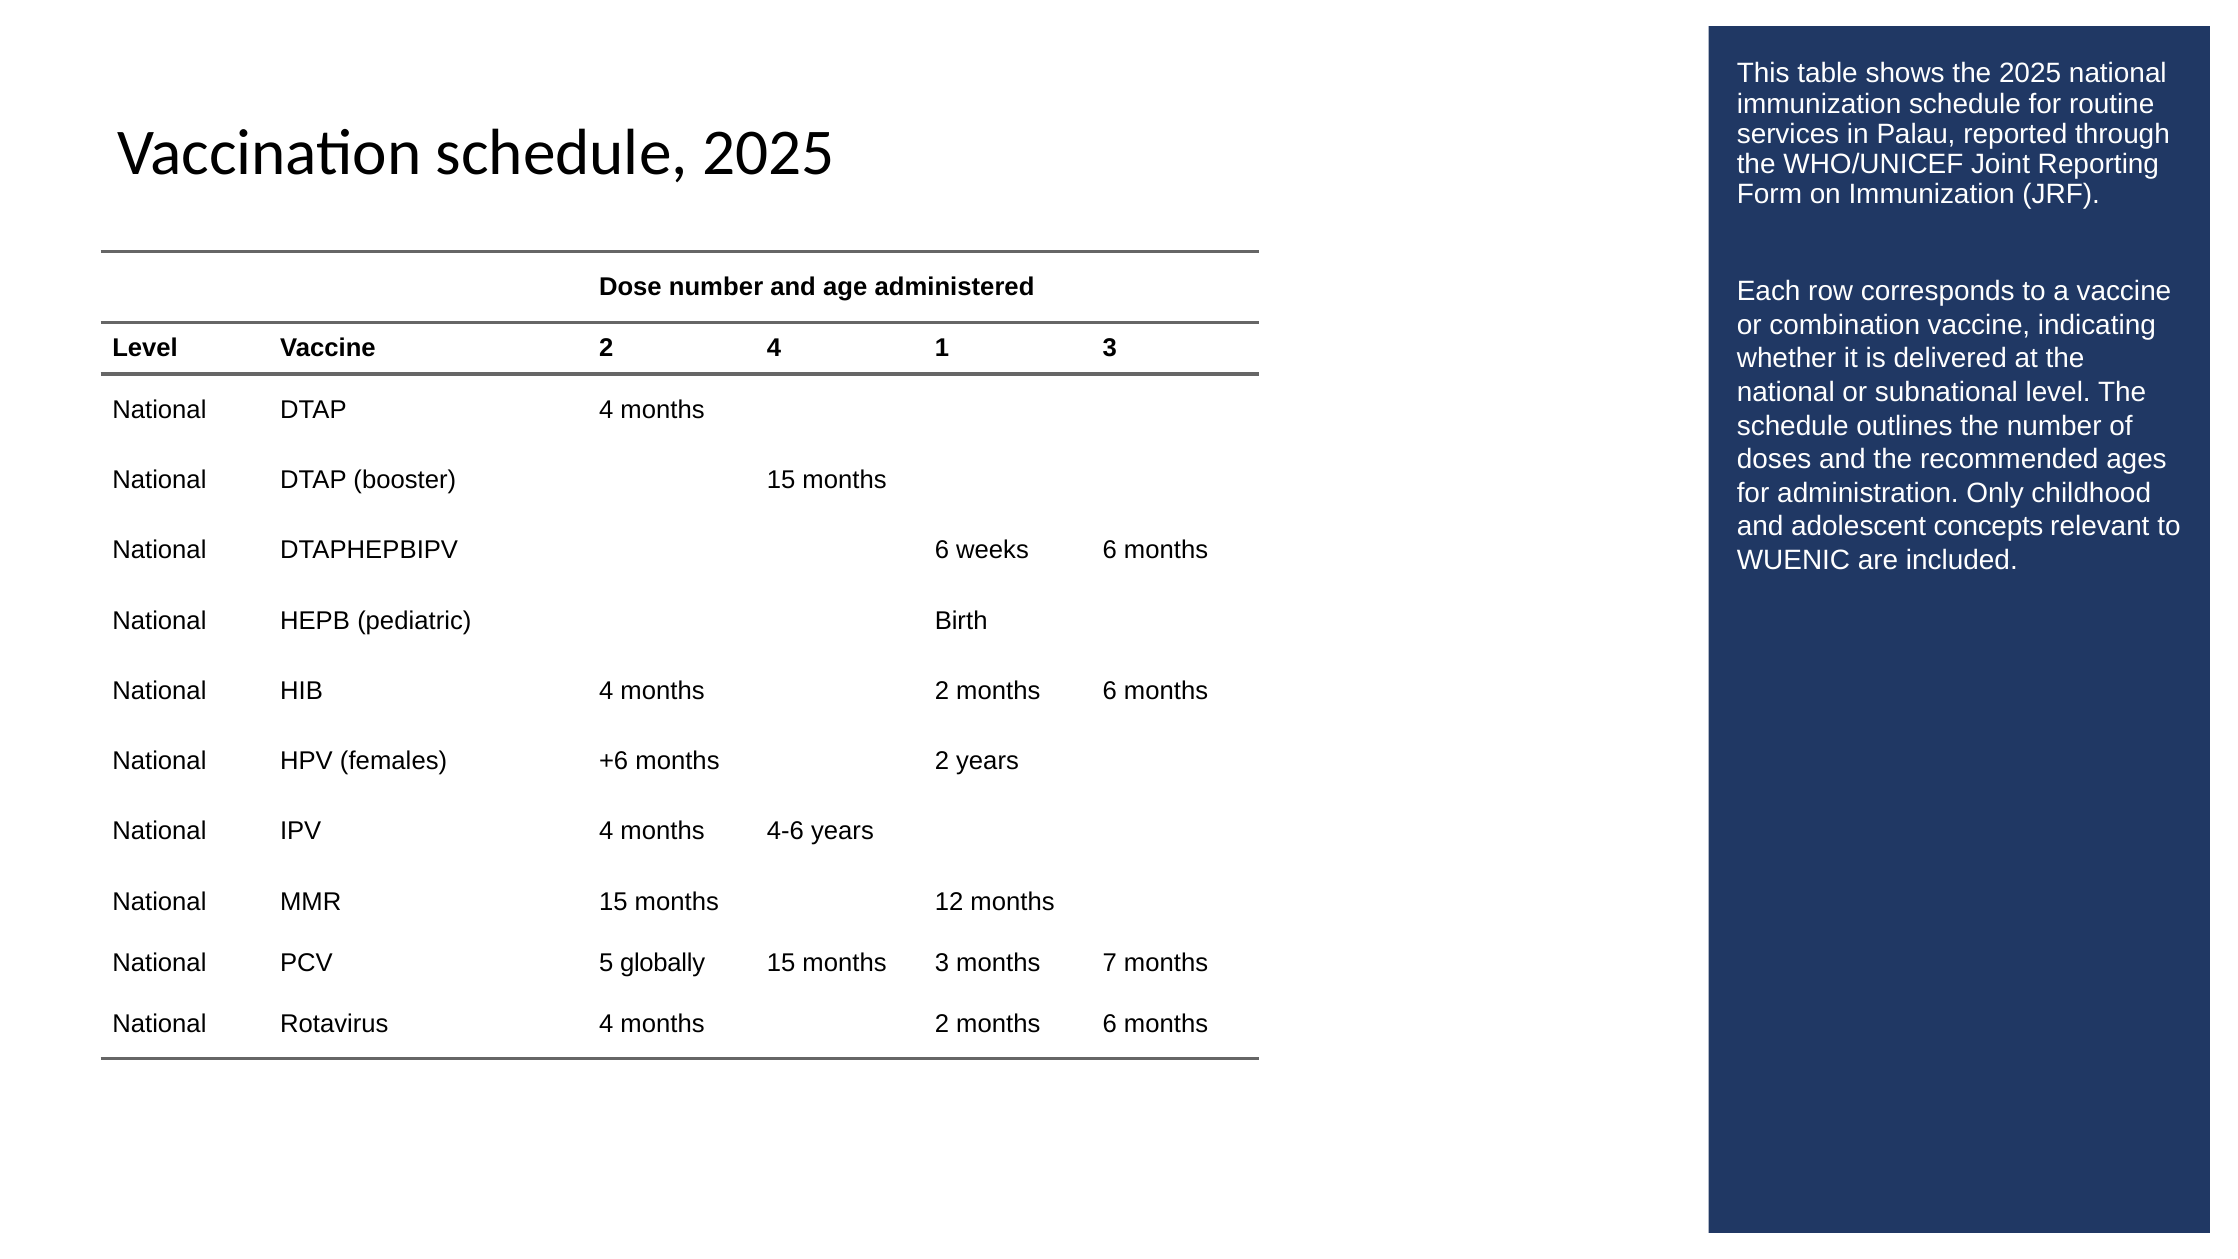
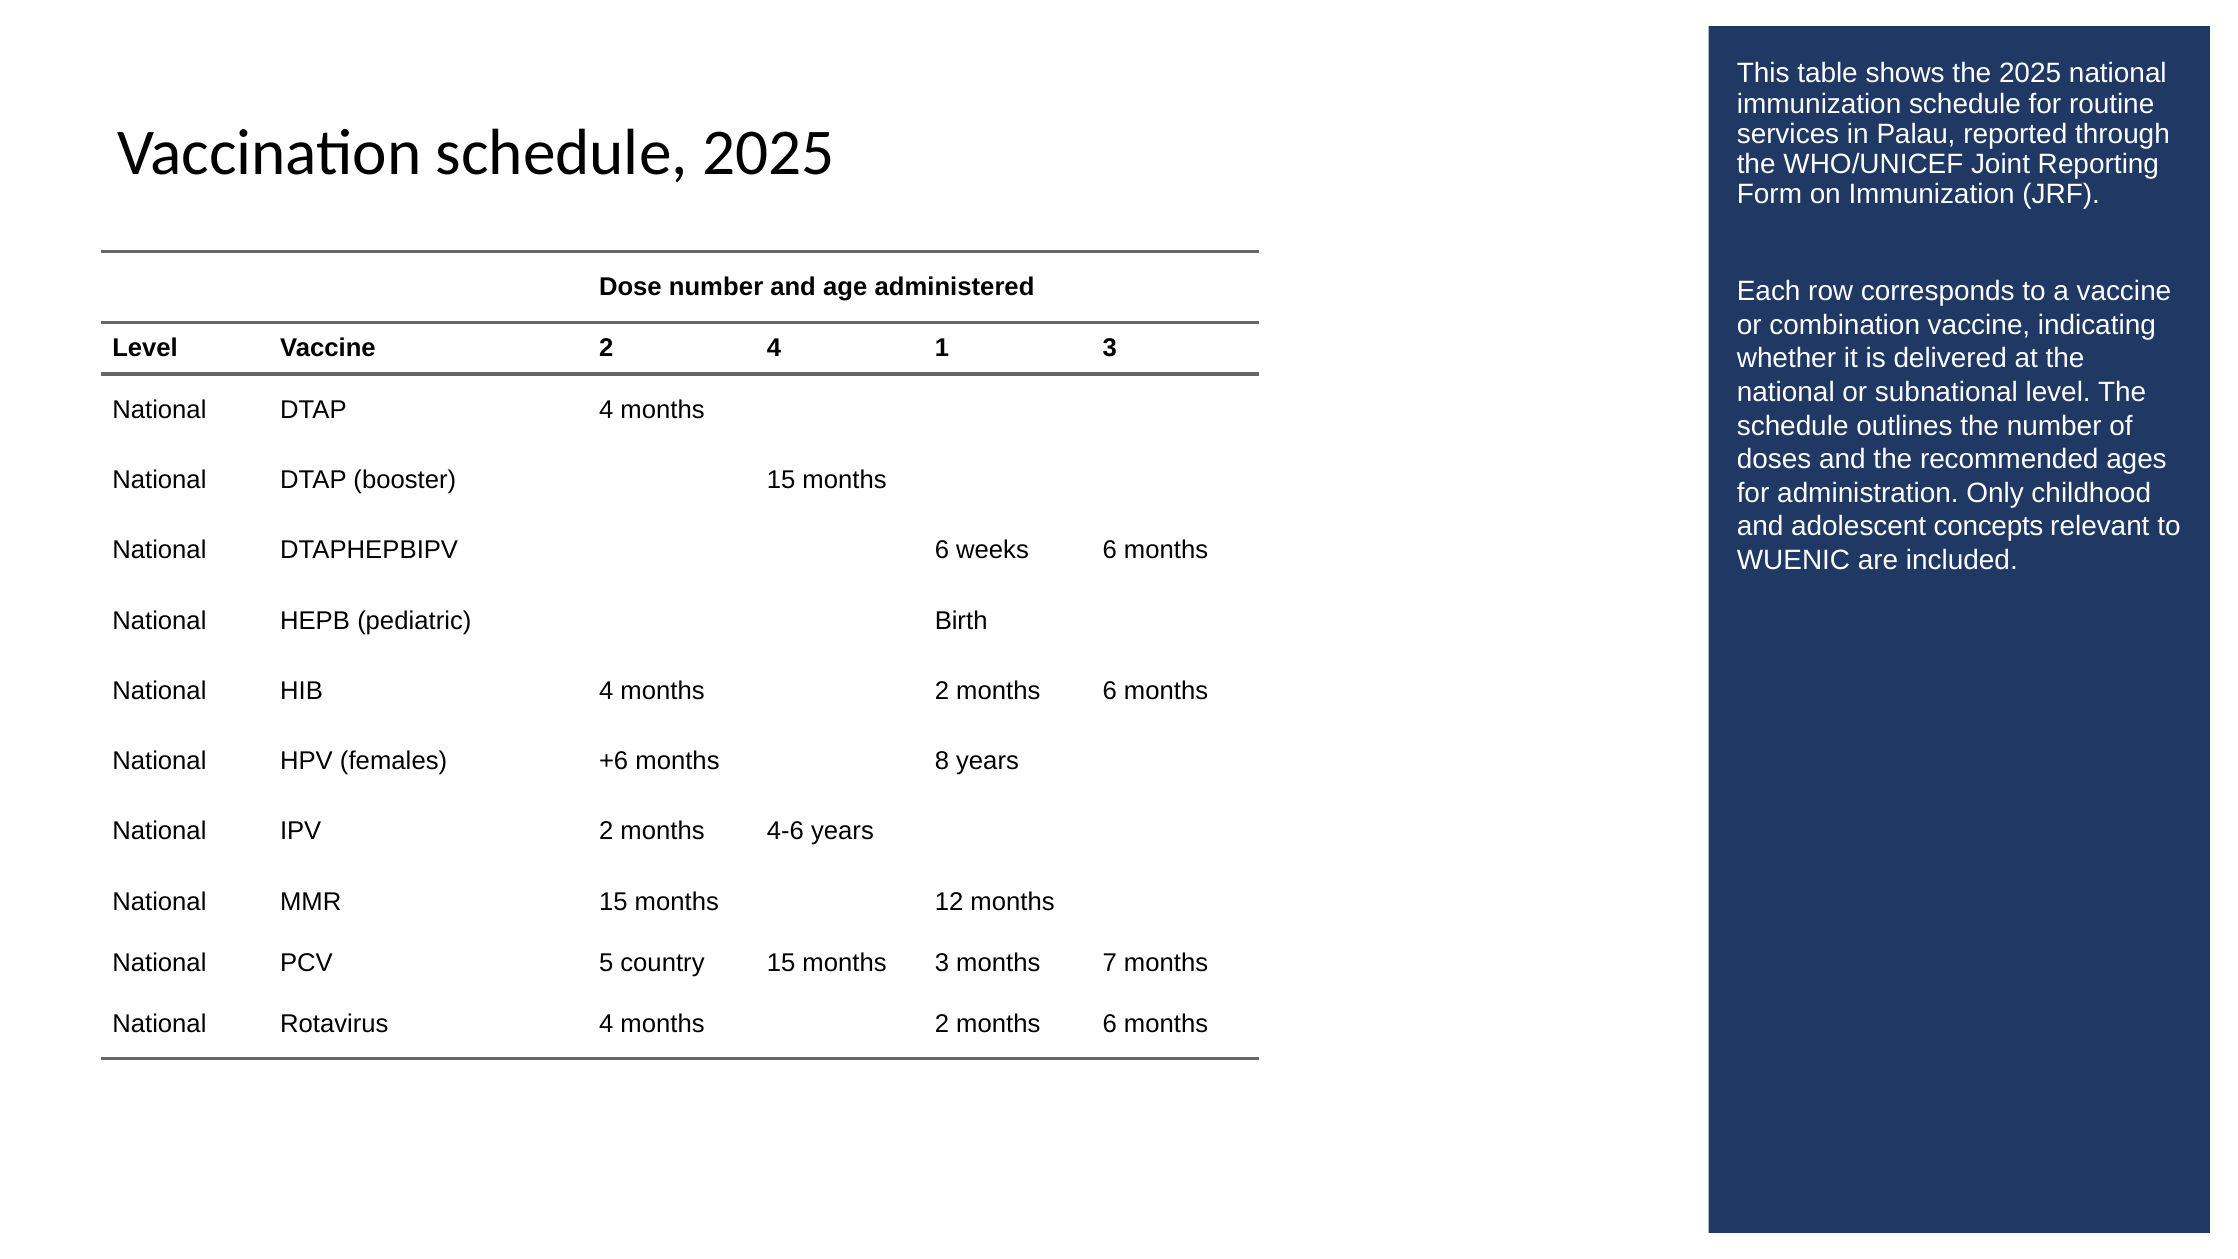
+6 months 2: 2 -> 8
IPV 4: 4 -> 2
globally: globally -> country
